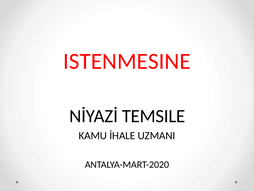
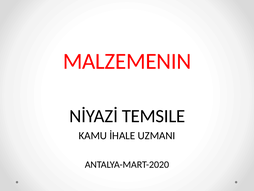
ISTENMESINE: ISTENMESINE -> MALZEMENIN
